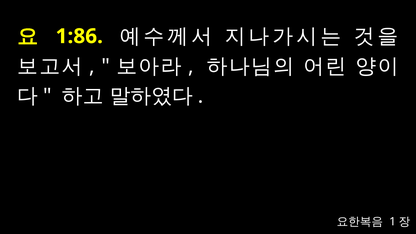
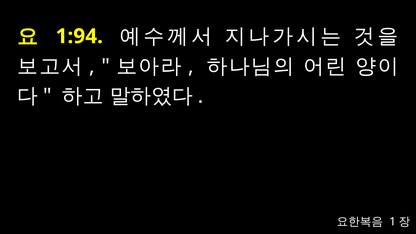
1:86: 1:86 -> 1:94
